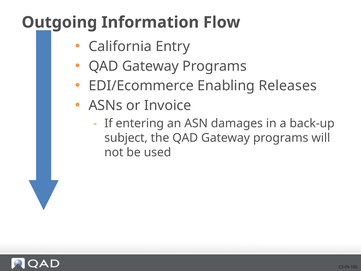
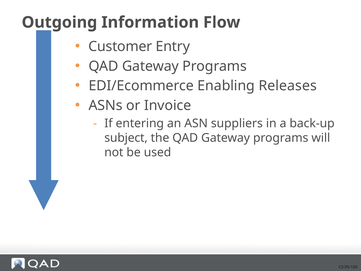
California: California -> Customer
damages: damages -> suppliers
